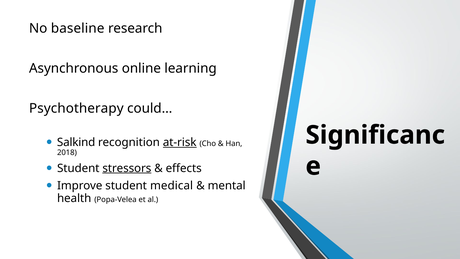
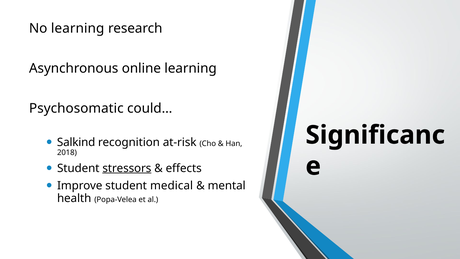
No baseline: baseline -> learning
Psychotherapy: Psychotherapy -> Psychosomatic
at-risk underline: present -> none
